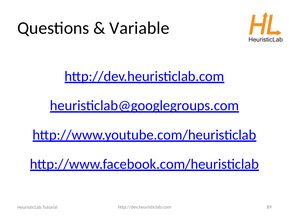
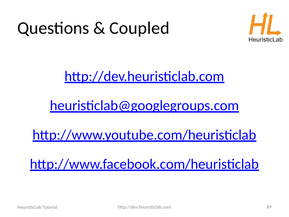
Variable: Variable -> Coupled
